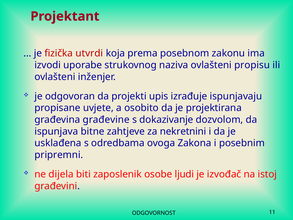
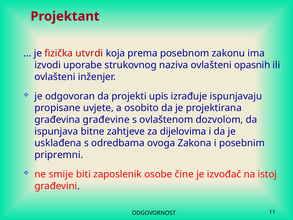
propisu: propisu -> opasnih
dokazivanje: dokazivanje -> ovlaštenom
nekretnini: nekretnini -> dijelovima
dijela: dijela -> smije
ljudi: ljudi -> čine
